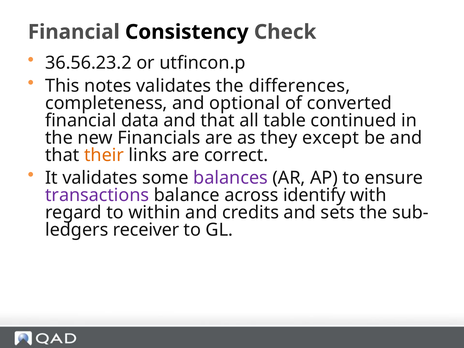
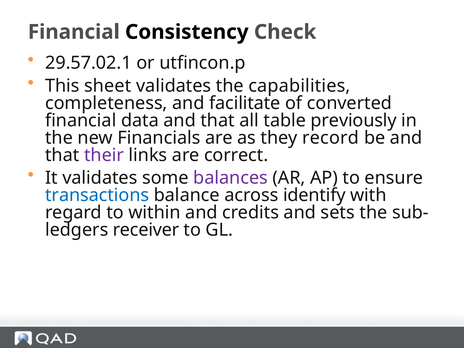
36.56.23.2: 36.56.23.2 -> 29.57.02.1
notes: notes -> sheet
differences: differences -> capabilities
optional: optional -> facilitate
continued: continued -> previously
except: except -> record
their colour: orange -> purple
transactions colour: purple -> blue
